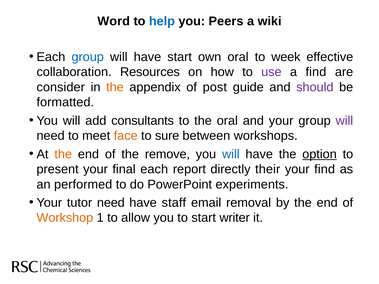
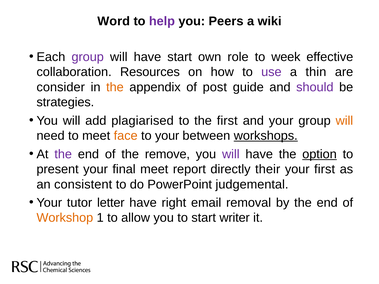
help colour: blue -> purple
group at (88, 57) colour: blue -> purple
own oral: oral -> role
a find: find -> thin
formatted: formatted -> strategies
consultants: consultants -> plagiarised
the oral: oral -> first
will at (344, 121) colour: purple -> orange
to sure: sure -> your
workshops underline: none -> present
the at (63, 154) colour: orange -> purple
will at (231, 154) colour: blue -> purple
final each: each -> meet
your find: find -> first
performed: performed -> consistent
experiments: experiments -> judgemental
tutor need: need -> letter
staff: staff -> right
